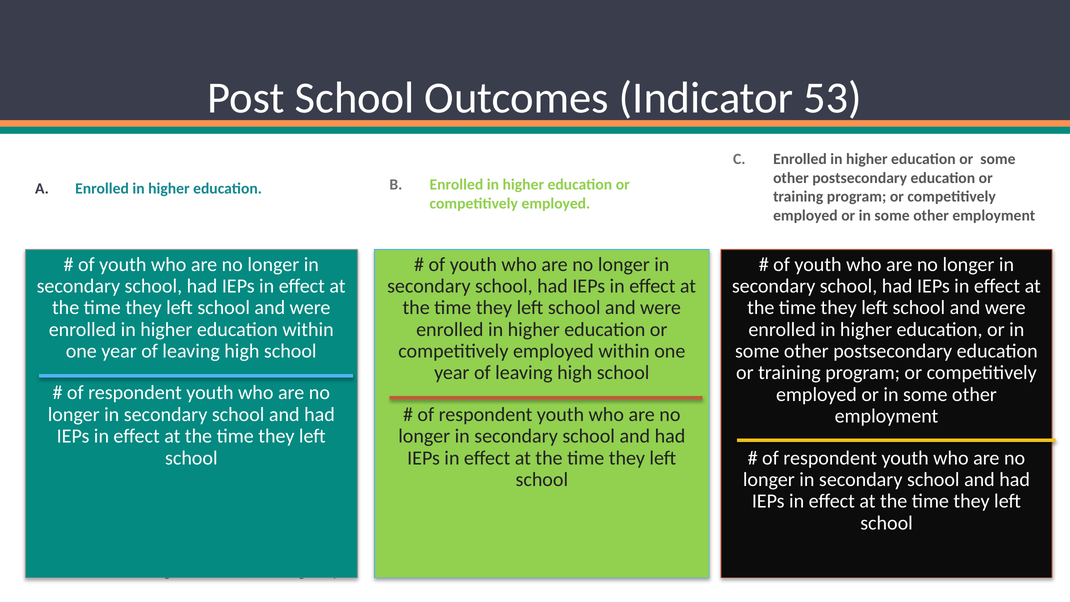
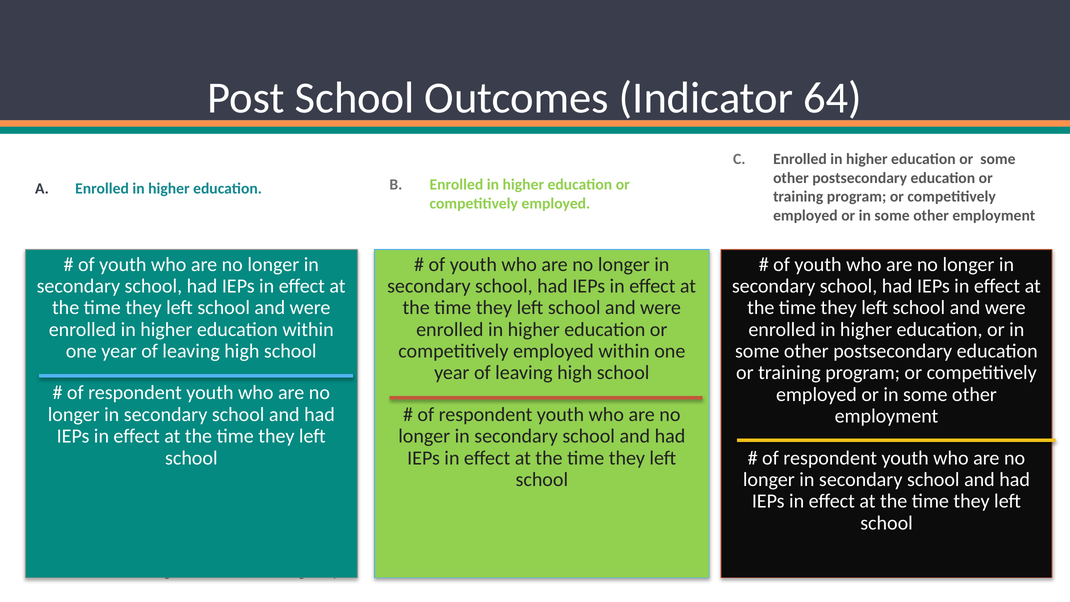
53: 53 -> 64
